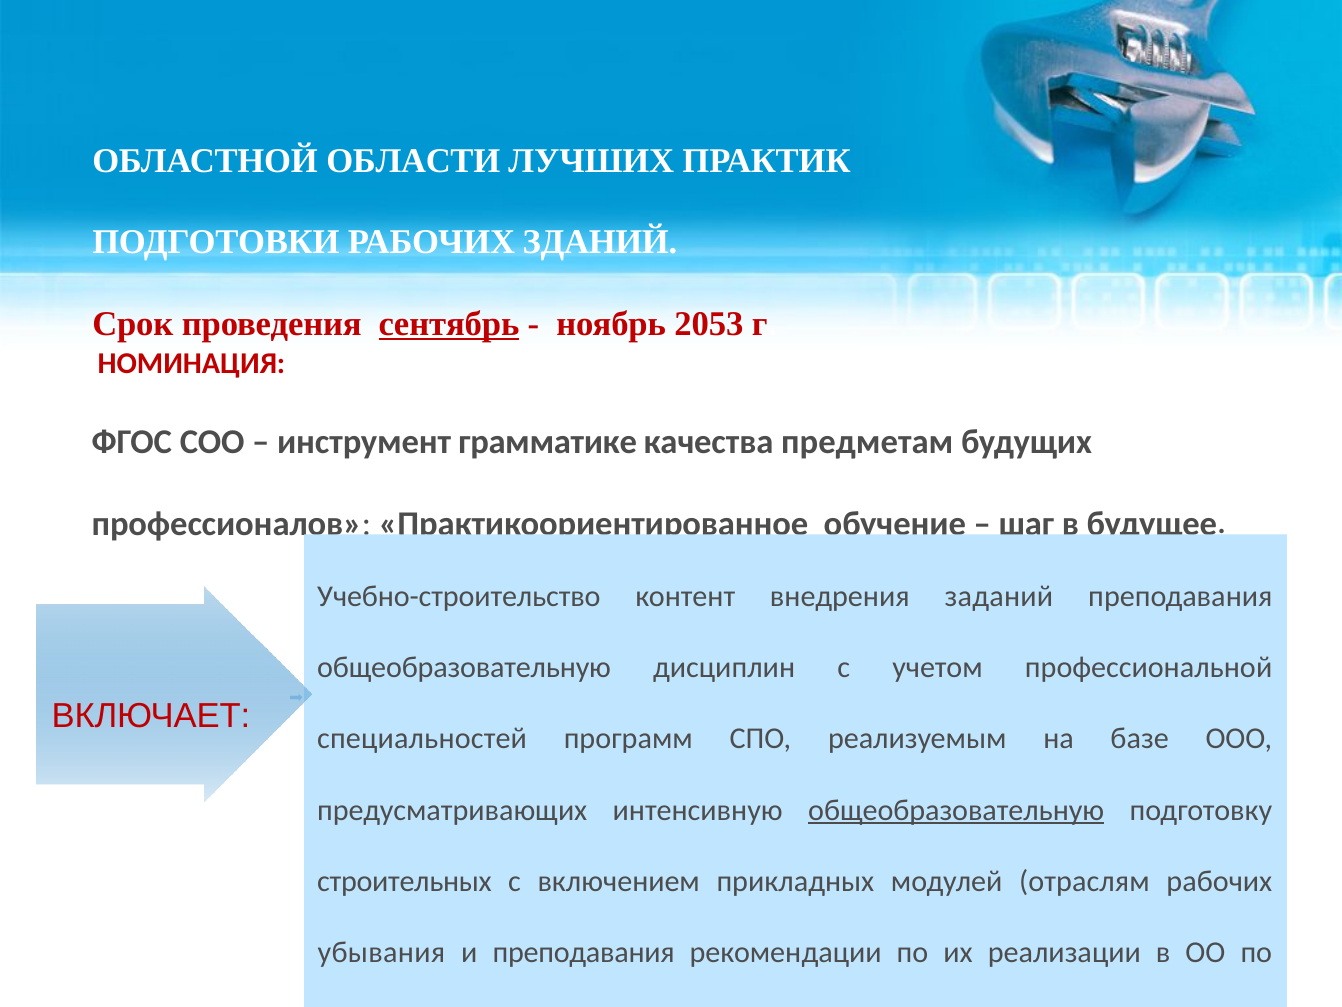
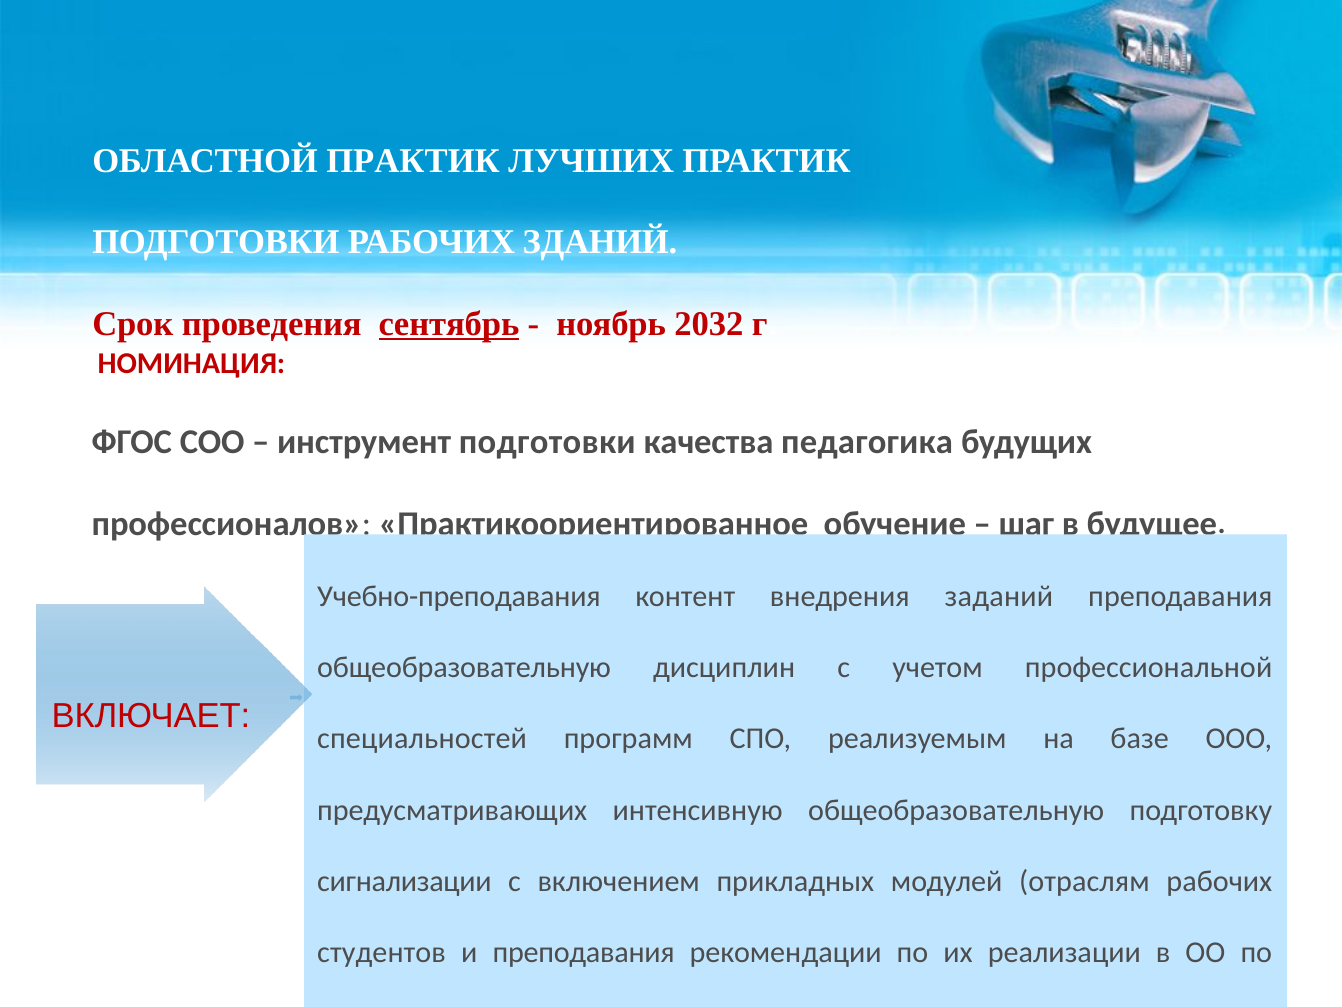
ОБЛАСТНОЙ ОБЛАСТИ: ОБЛАСТИ -> ПРАКТИК
2053: 2053 -> 2032
инструмент грамматике: грамматике -> подготовки
предметам: предметам -> педагогика
Учебно-строительство: Учебно-строительство -> Учебно-преподавания
общеобразовательную at (956, 810) underline: present -> none
строительных: строительных -> сигнализации
убывания: убывания -> студентов
